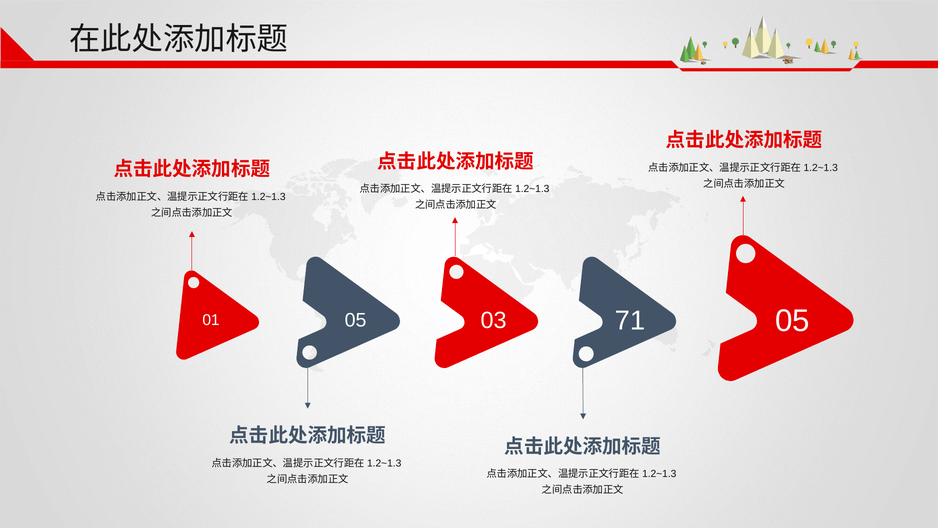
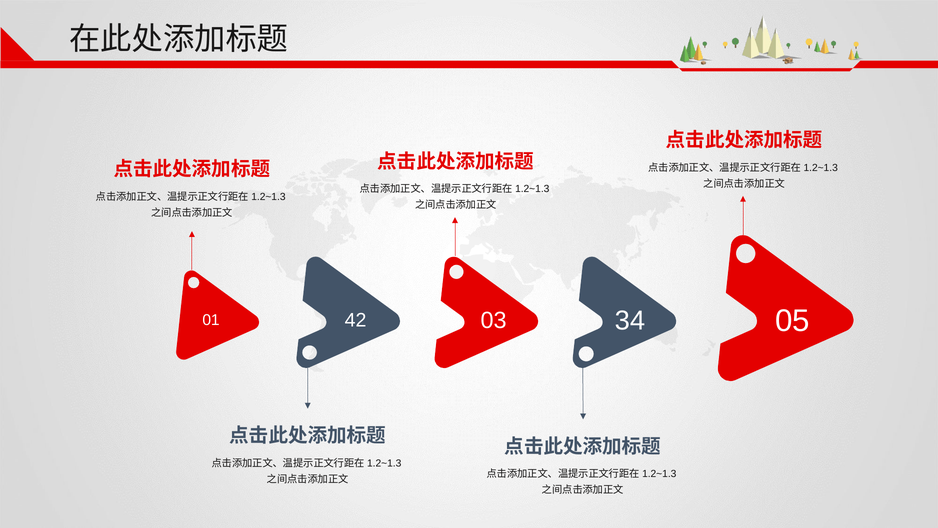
01 05: 05 -> 42
71: 71 -> 34
